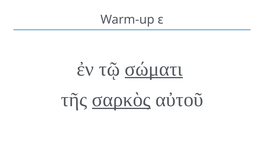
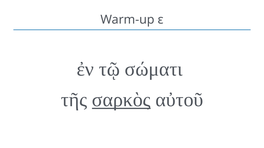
σώματι underline: present -> none
